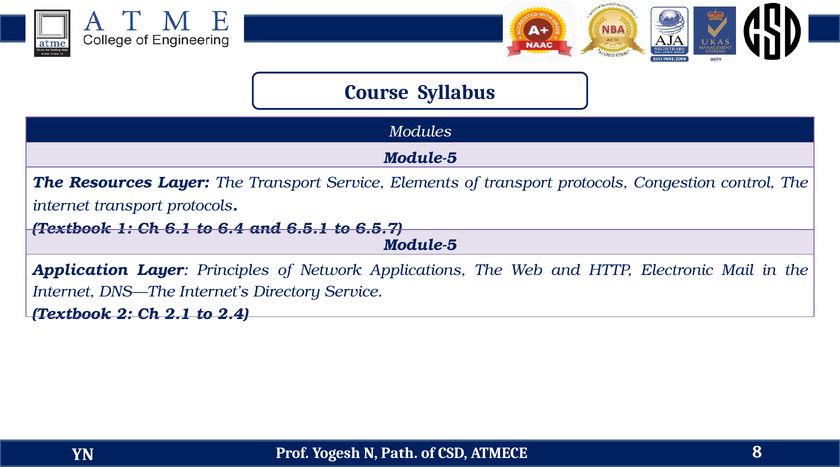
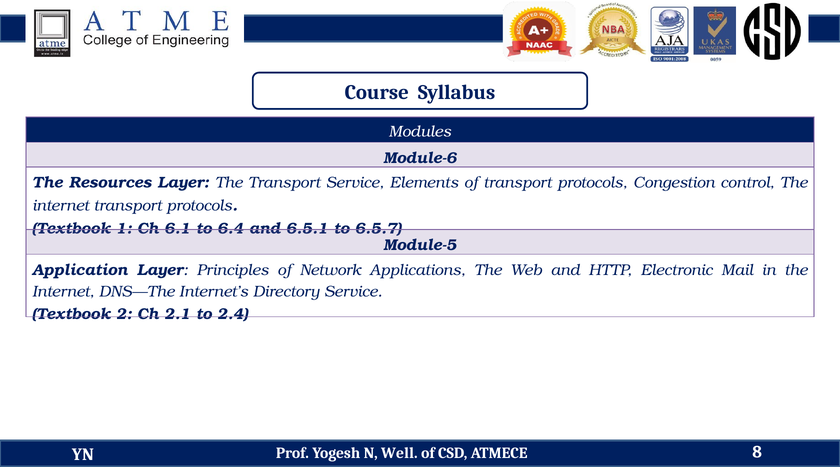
Module-5 at (420, 158): Module-5 -> Module-6
Path: Path -> Well
